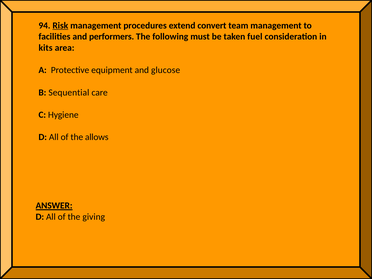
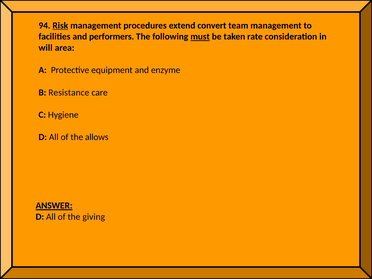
must underline: none -> present
fuel: fuel -> rate
kits: kits -> will
glucose: glucose -> enzyme
Sequential: Sequential -> Resistance
